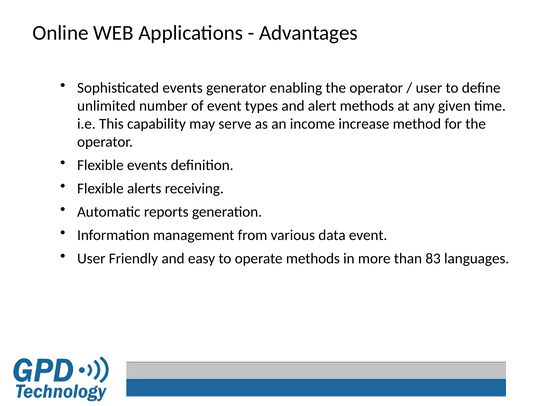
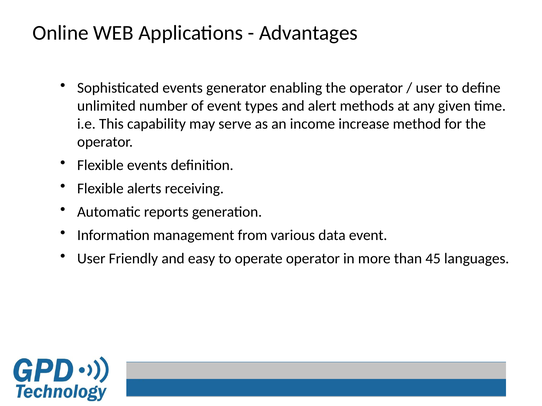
operate methods: methods -> operator
83: 83 -> 45
